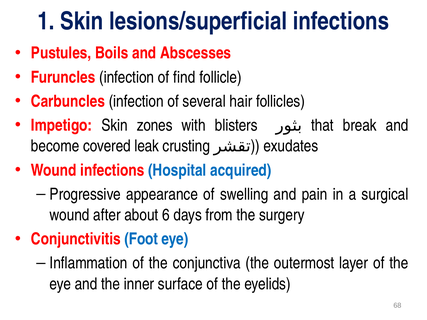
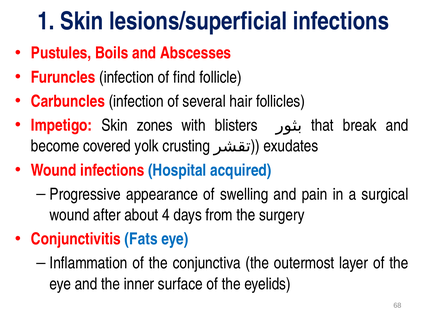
leak: leak -> yolk
6: 6 -> 4
Foot: Foot -> Fats
